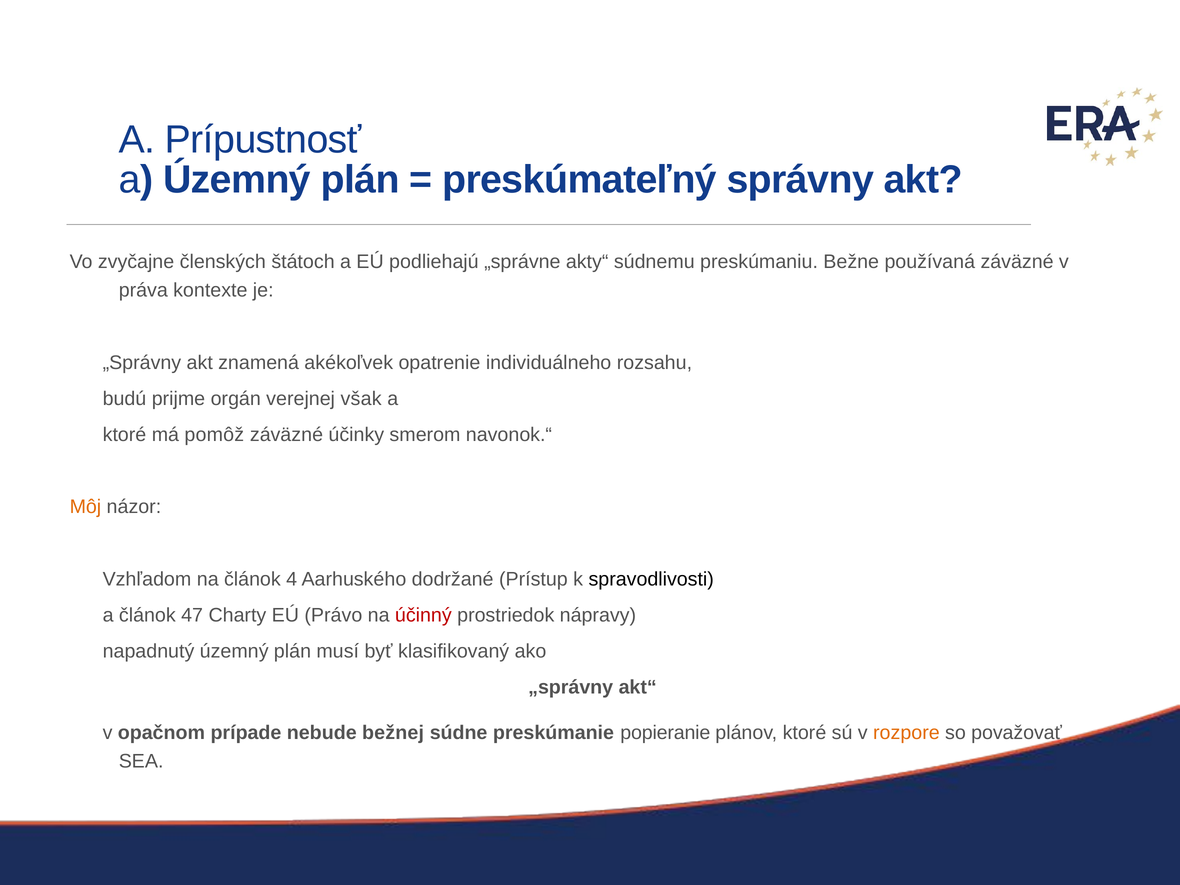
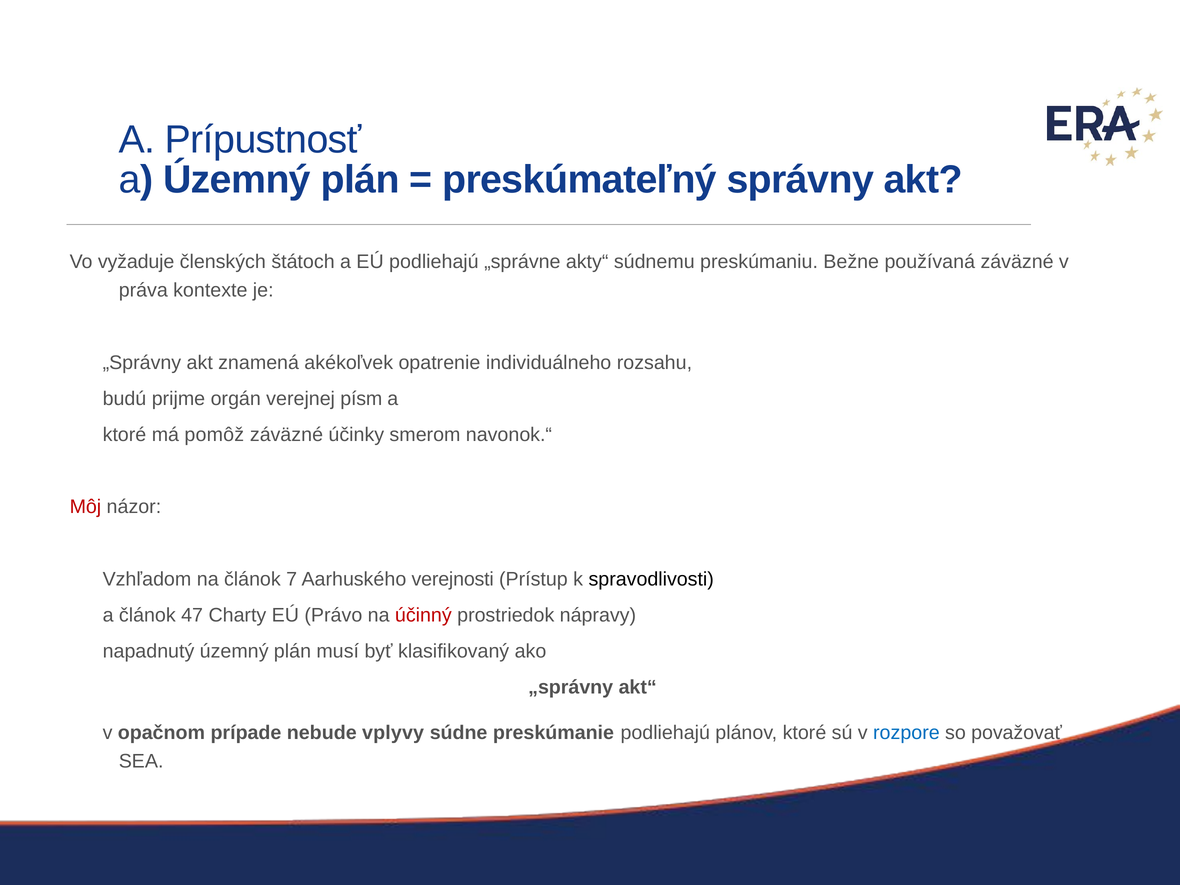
zvyčajne: zvyčajne -> vyžaduje
však: však -> písm
Môj colour: orange -> red
4: 4 -> 7
dodržané: dodržané -> verejnosti
bežnej: bežnej -> vplyvy
preskúmanie popieranie: popieranie -> podliehajú
rozpore colour: orange -> blue
